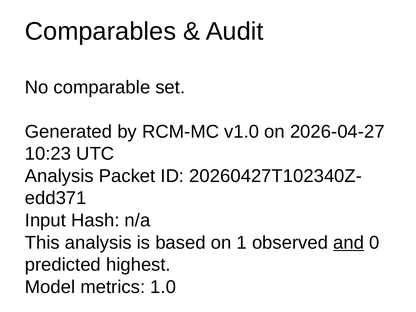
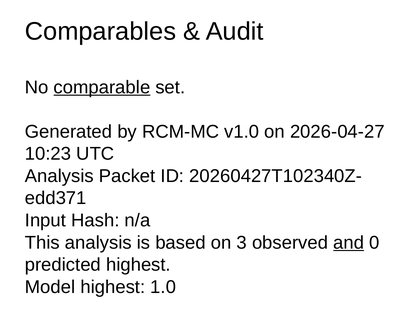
comparable underline: none -> present
1: 1 -> 3
Model metrics: metrics -> highest
